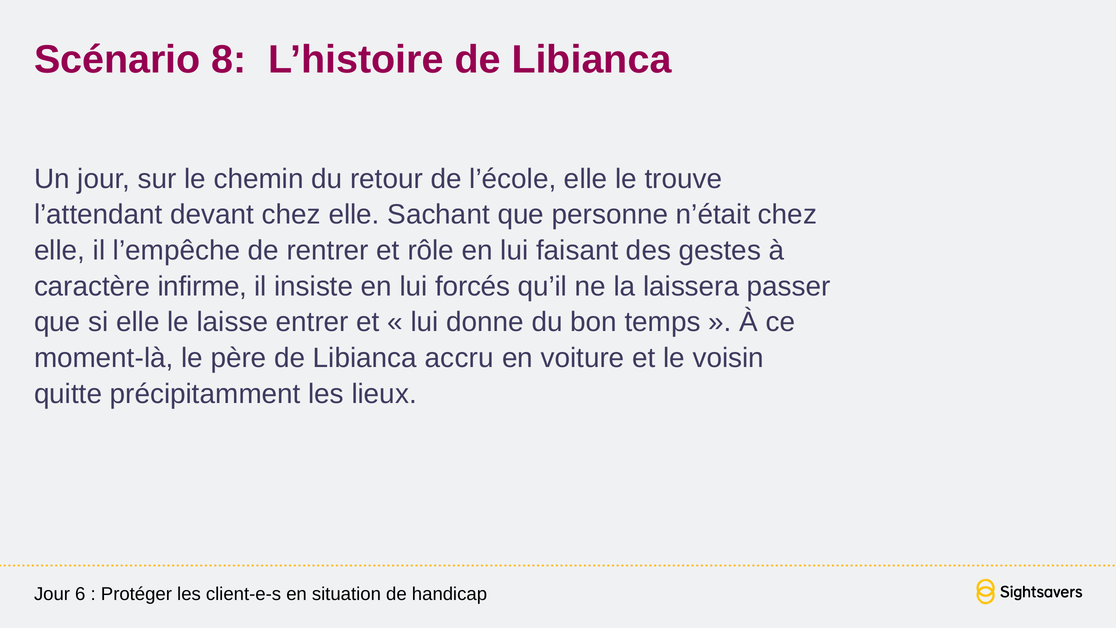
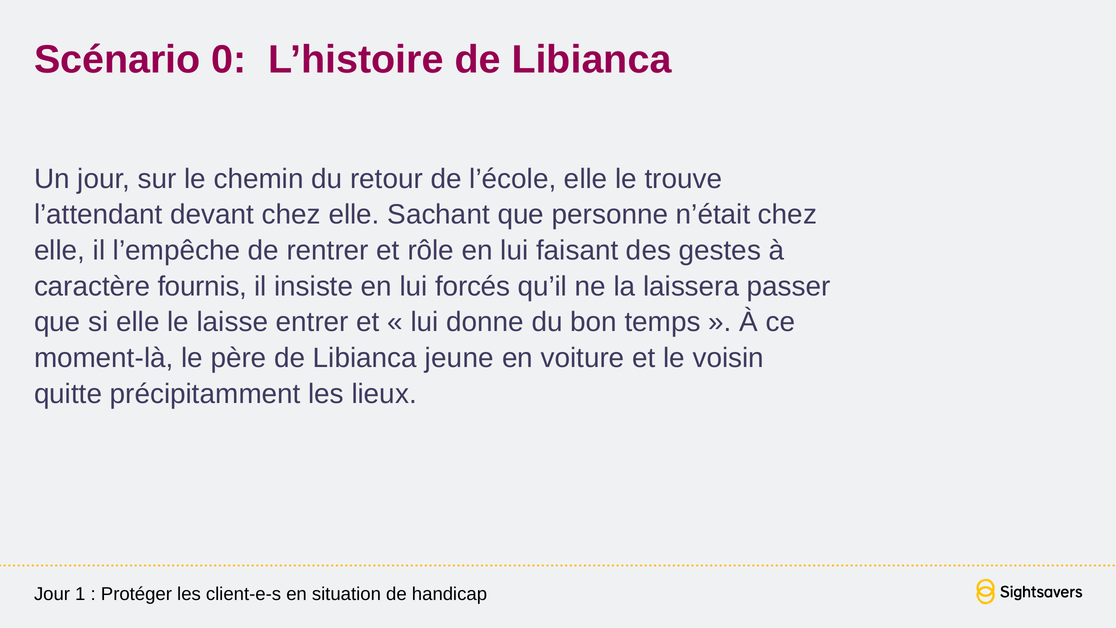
8: 8 -> 0
infirme: infirme -> fournis
accru: accru -> jeune
6: 6 -> 1
